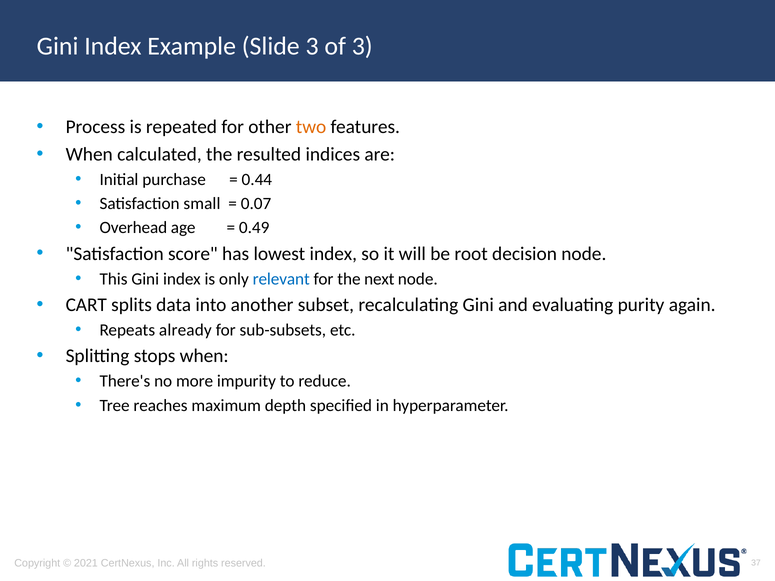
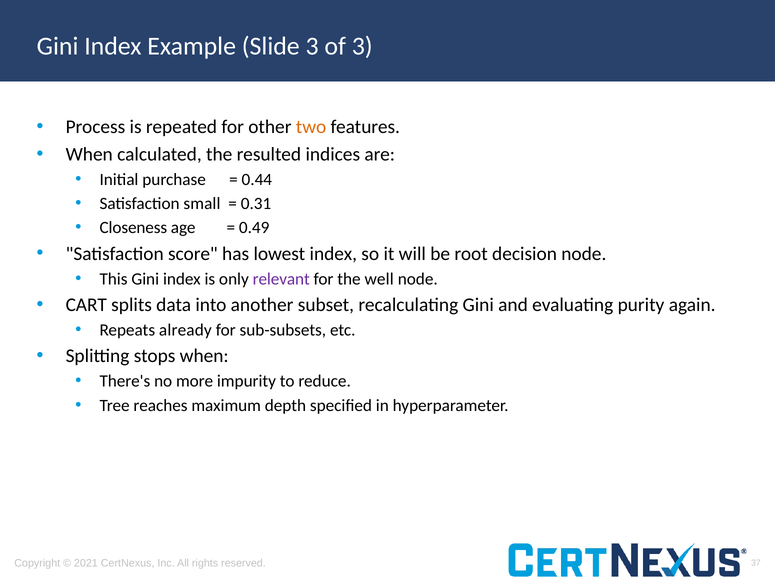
0.07: 0.07 -> 0.31
Overhead: Overhead -> Closeness
relevant colour: blue -> purple
next: next -> well
